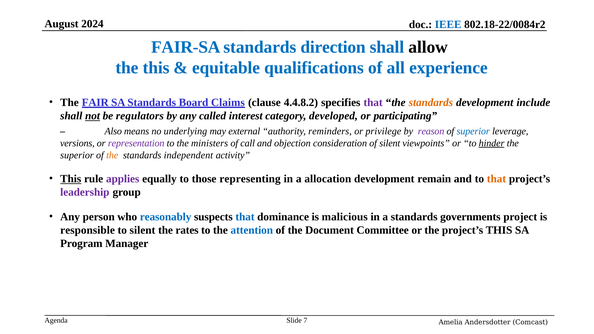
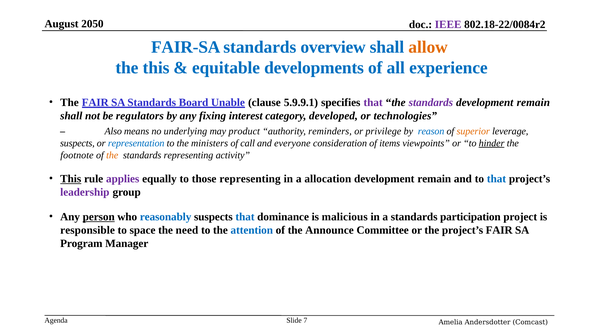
2024: 2024 -> 2050
IEEE colour: blue -> purple
direction: direction -> overview
allow colour: black -> orange
qualifications: qualifications -> developments
Claims: Claims -> Unable
4.4.8.2: 4.4.8.2 -> 5.9.9.1
standards at (431, 103) colour: orange -> purple
include at (533, 103): include -> remain
not underline: present -> none
called: called -> fixing
participating: participating -> technologies
external: external -> product
reason colour: purple -> blue
superior at (473, 131) colour: blue -> orange
versions at (77, 143): versions -> suspects
representation colour: purple -> blue
objection: objection -> everyone
of silent: silent -> items
superior at (77, 155): superior -> footnote
standards independent: independent -> representing
that at (496, 179) colour: orange -> blue
person underline: none -> present
governments: governments -> participation
to silent: silent -> space
rates: rates -> need
Document: Document -> Announce
project’s THIS: THIS -> FAIR
